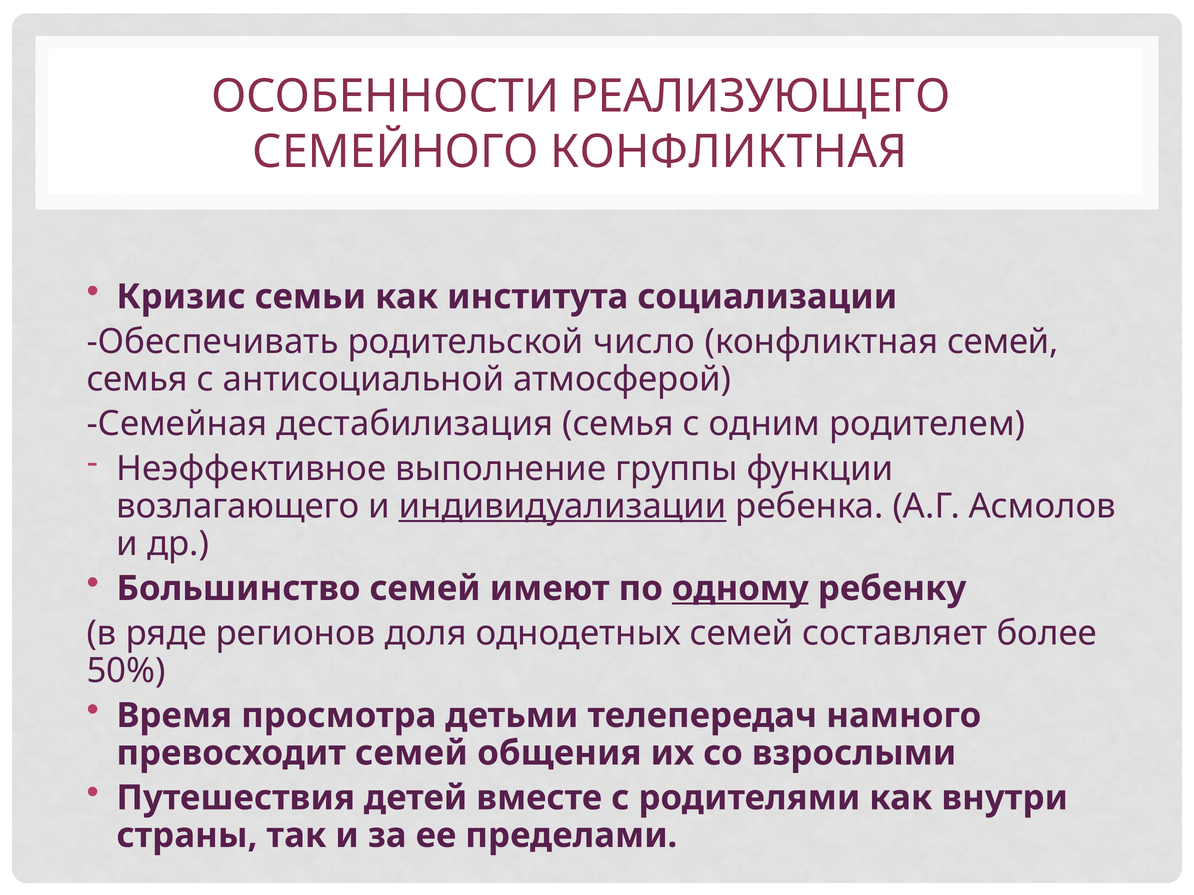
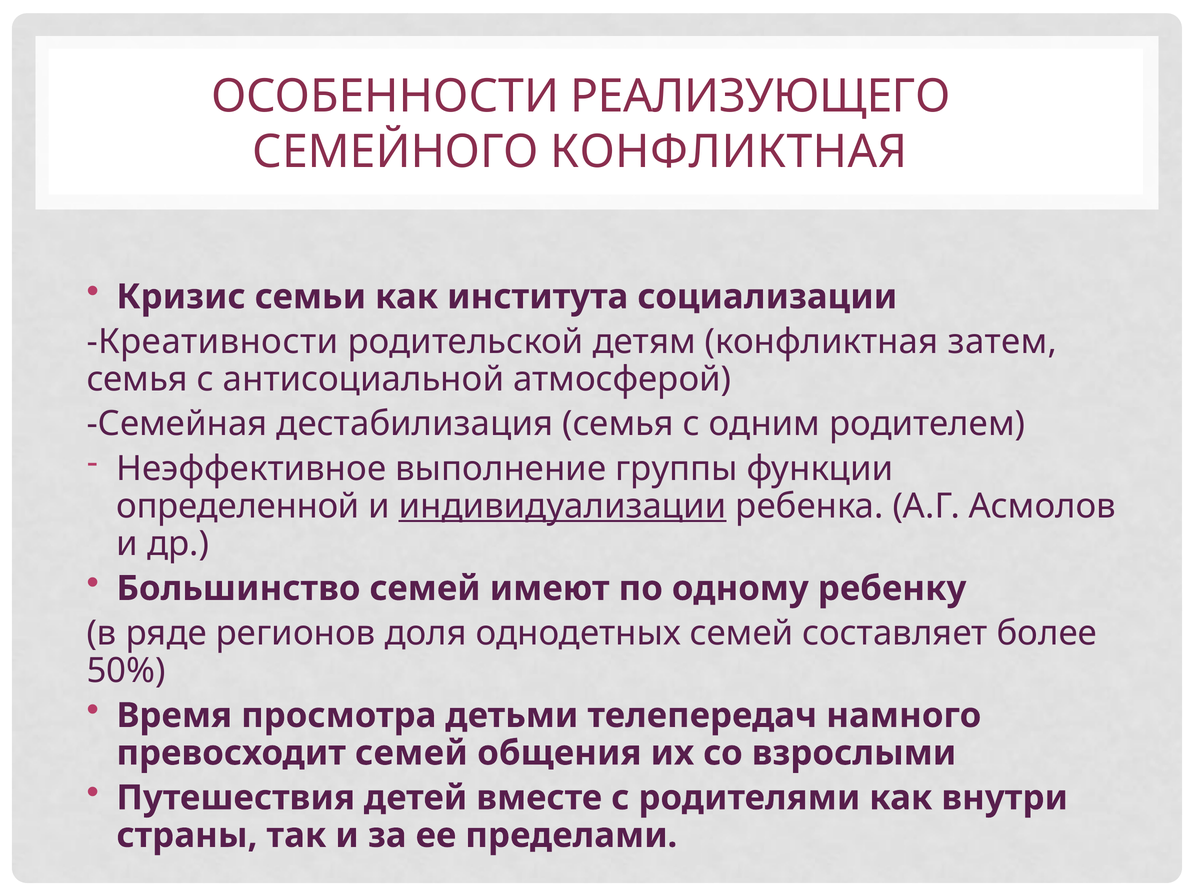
Обеспечивать: Обеспечивать -> Креативности
число: число -> детям
конфликтная семей: семей -> затем
возлагающего: возлагающего -> определенной
одному underline: present -> none
